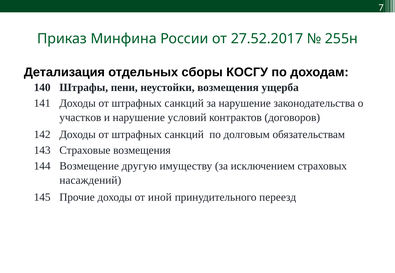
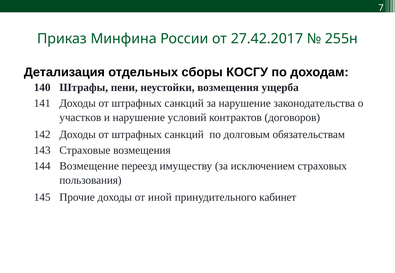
27.52.2017: 27.52.2017 -> 27.42.2017
другую: другую -> переезд
насаждений: насаждений -> пользования
переезд: переезд -> кабинет
